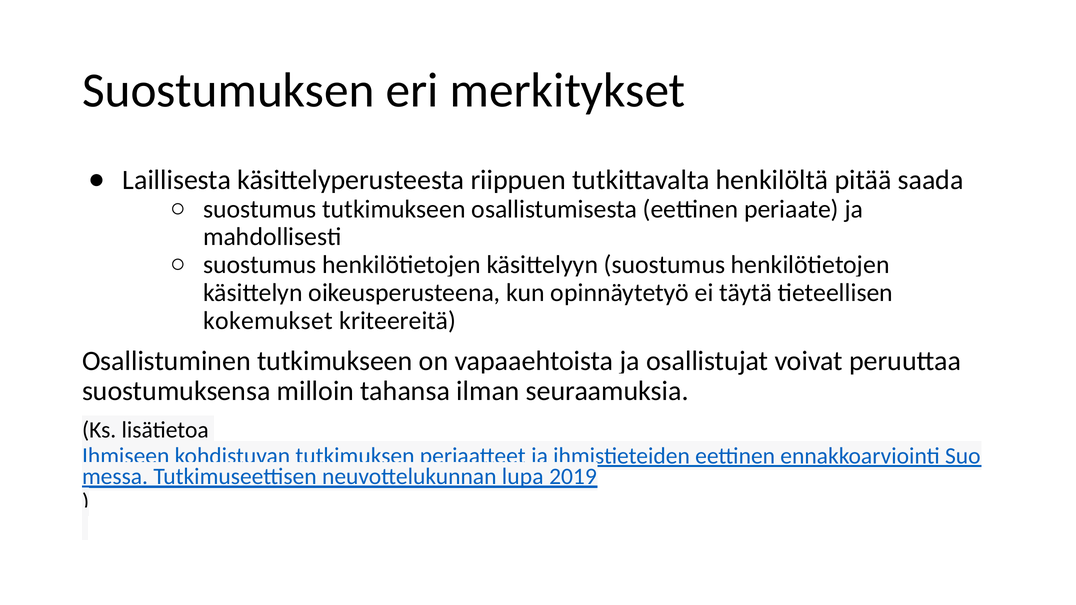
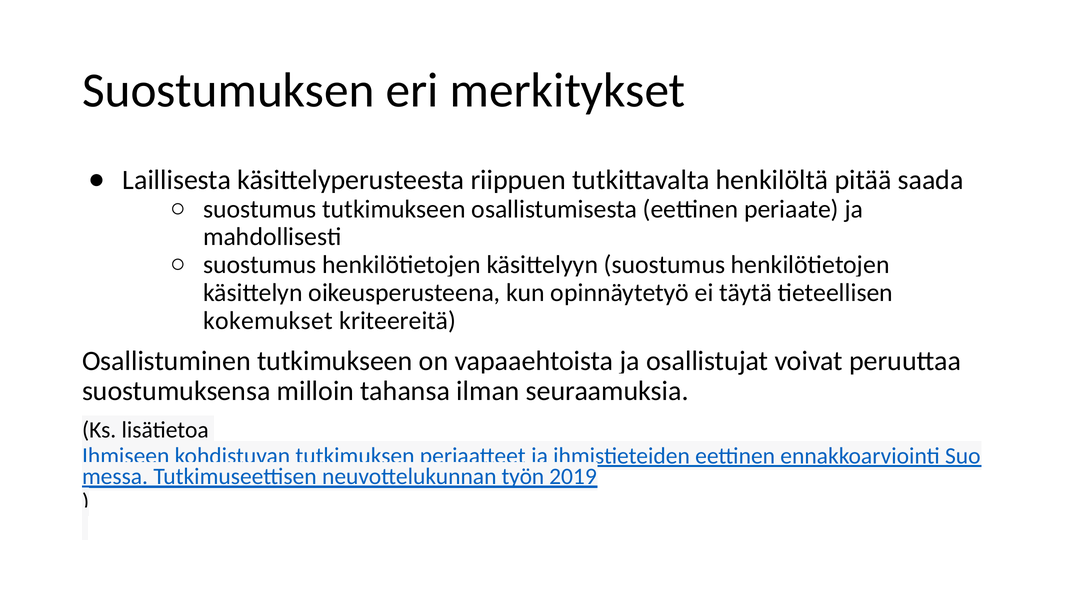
lupa: lupa -> työn
